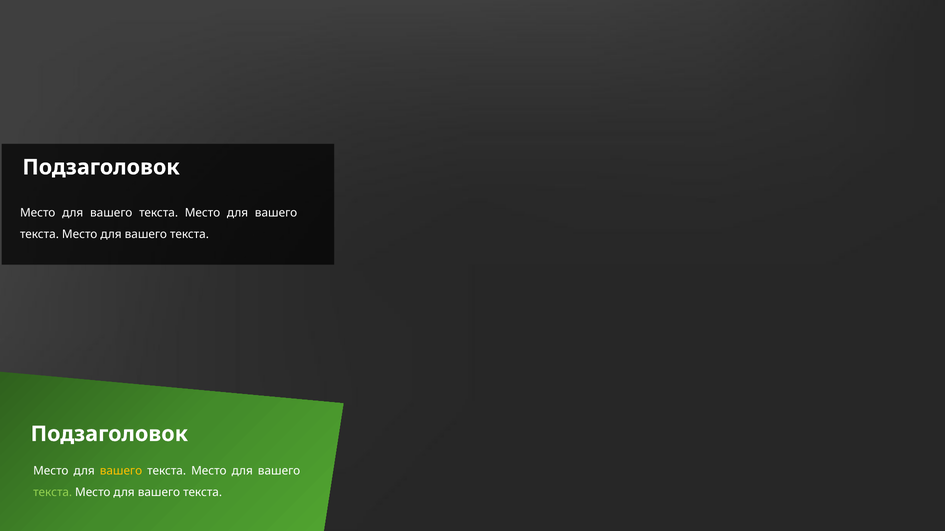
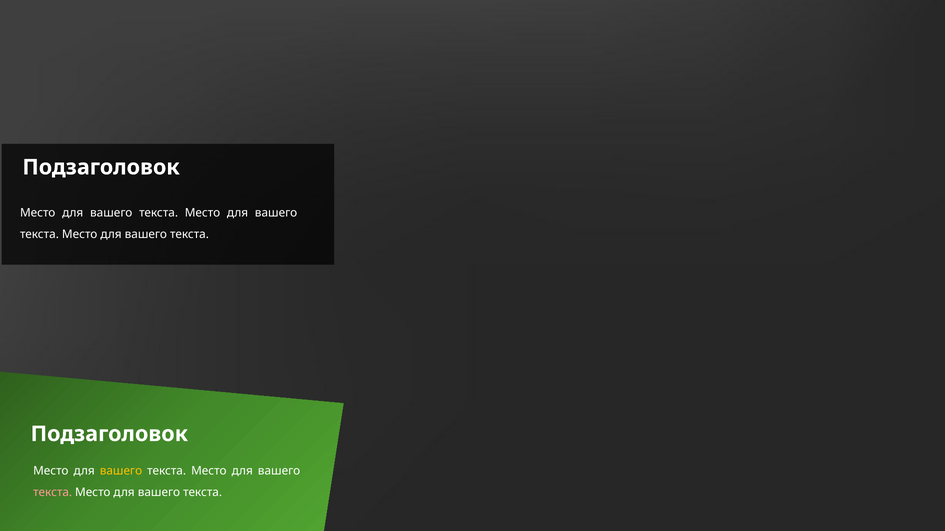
текста at (53, 493) colour: light green -> pink
